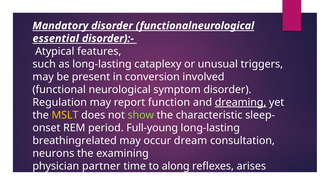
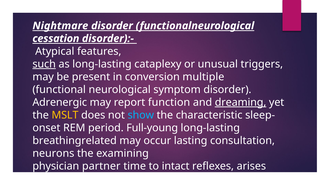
Mandatory: Mandatory -> Nightmare
essential: essential -> cessation
such underline: none -> present
involved: involved -> multiple
Regulation: Regulation -> Adrenergic
show colour: light green -> light blue
dream: dream -> lasting
to along: along -> intact
